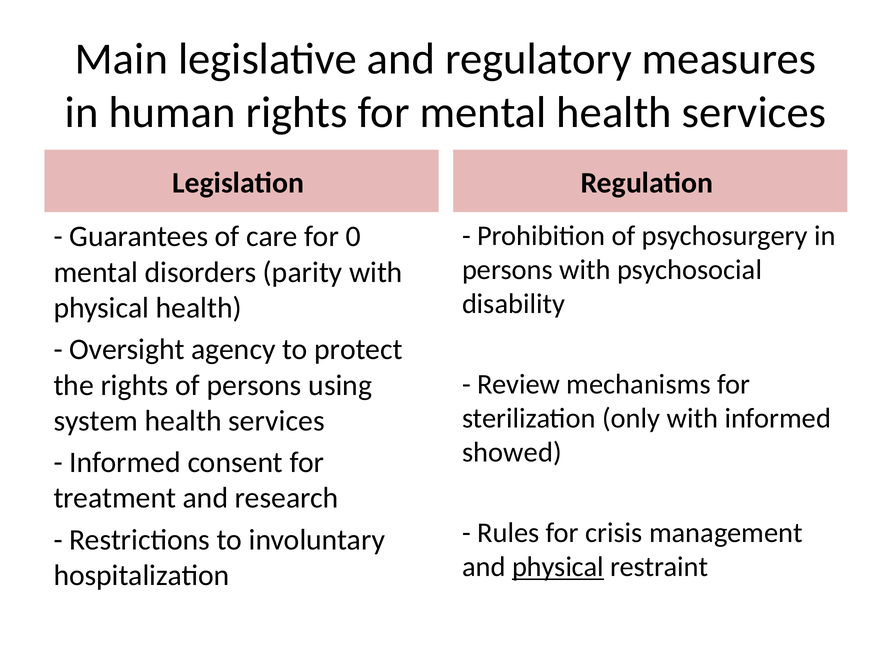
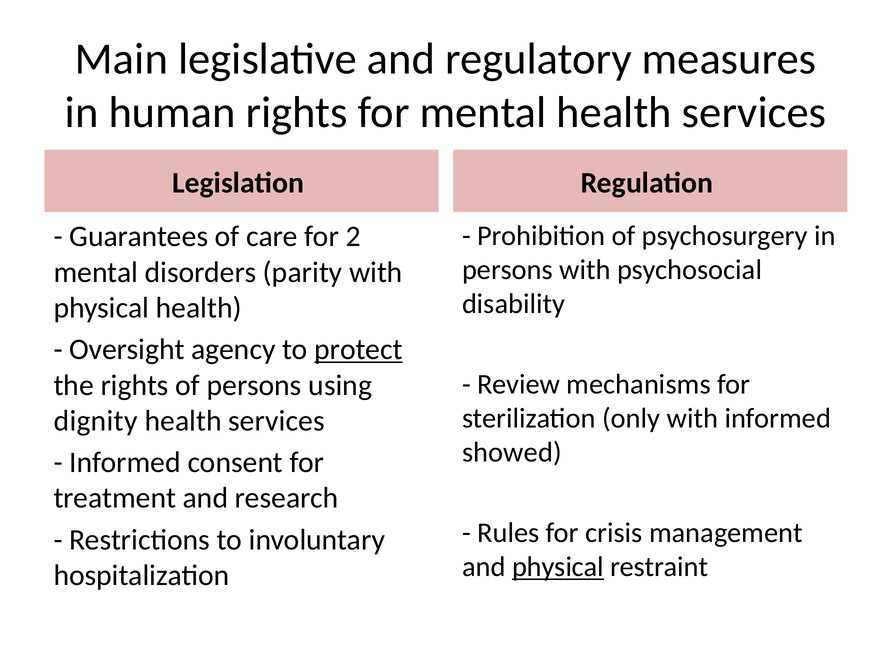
0: 0 -> 2
protect underline: none -> present
system: system -> dignity
